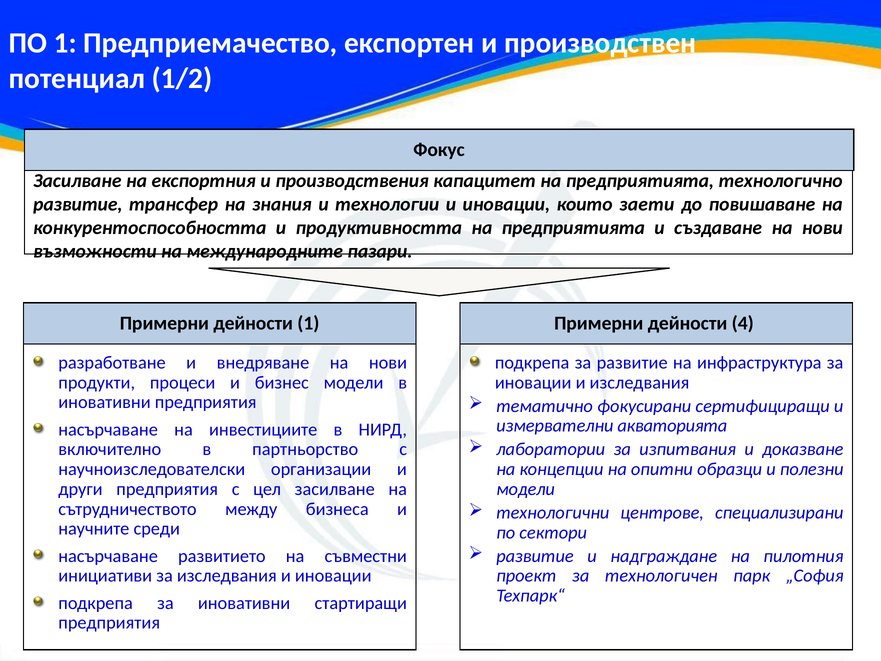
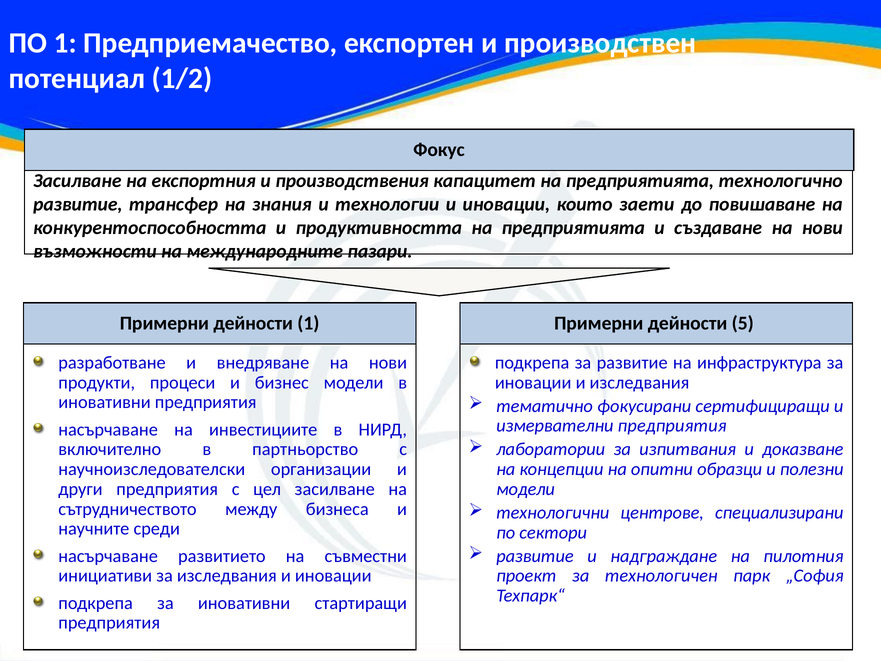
4: 4 -> 5
измервателни акваторията: акваторията -> предприятия
